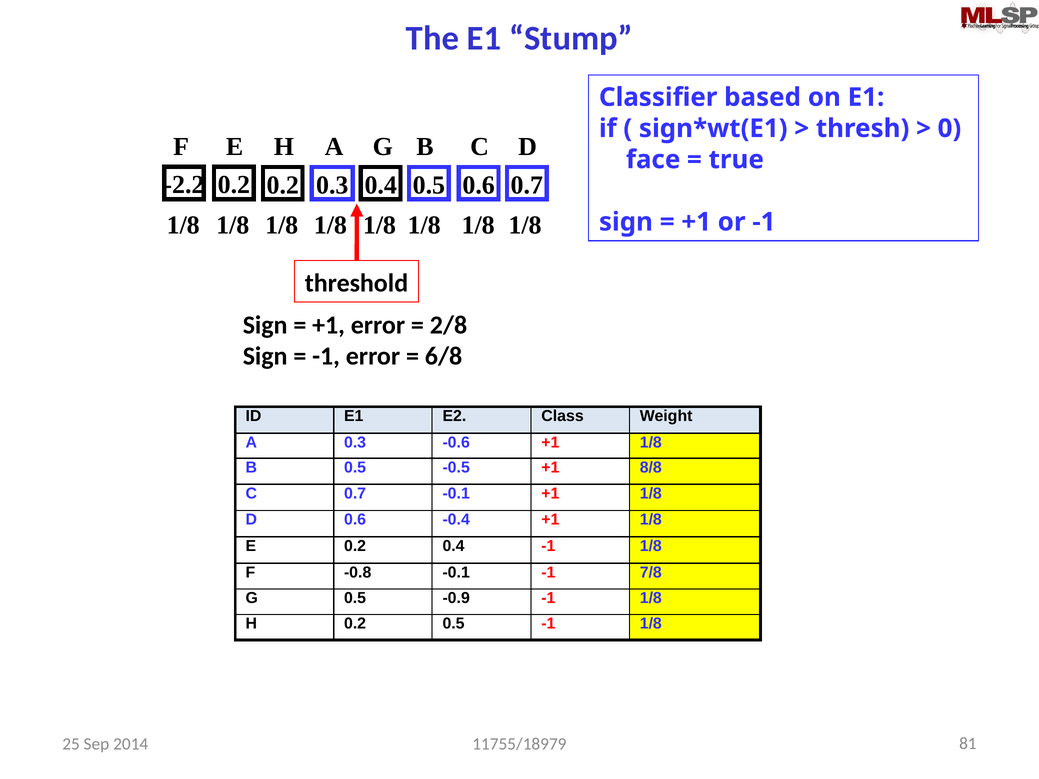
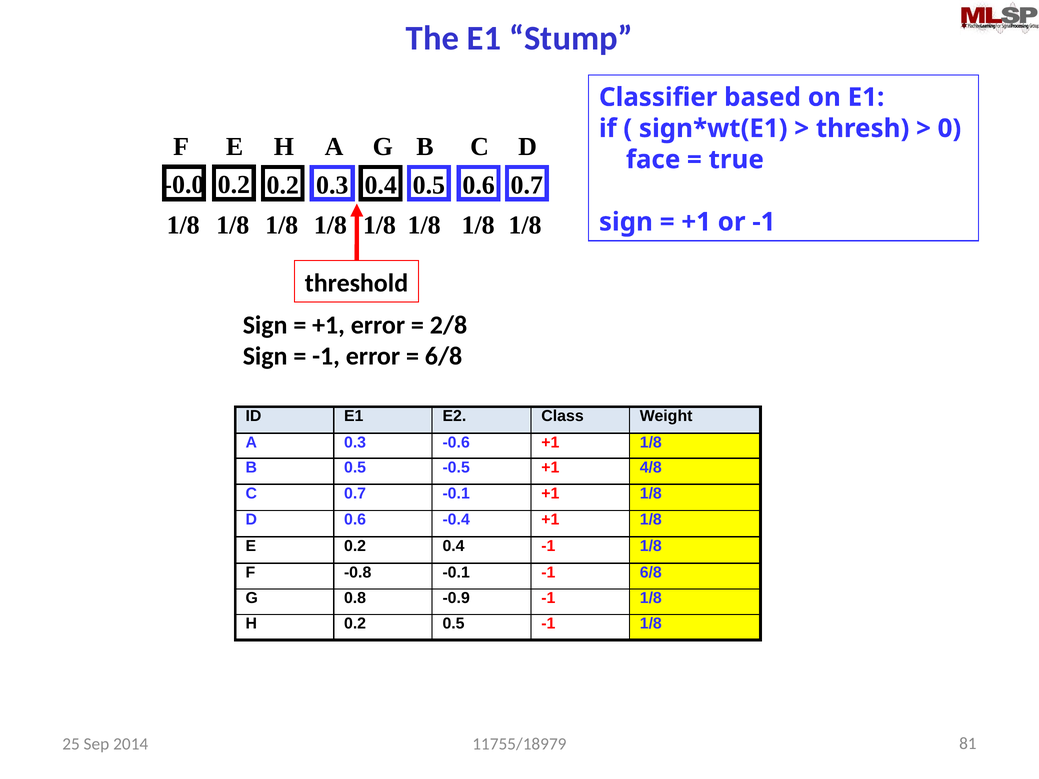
-2.2: -2.2 -> -0.0
8/8: 8/8 -> 4/8
-1 7/8: 7/8 -> 6/8
G 0.5: 0.5 -> 0.8
